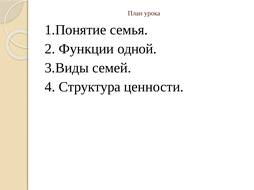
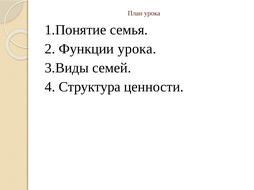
Функции одной: одной -> урока
